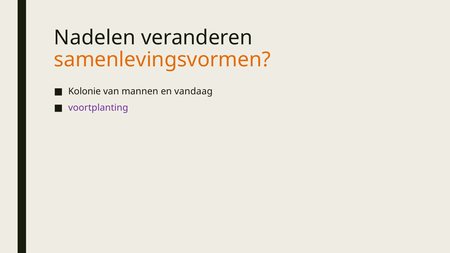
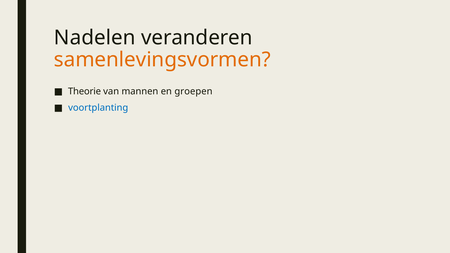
Kolonie: Kolonie -> Theorie
vandaag: vandaag -> groepen
voortplanting colour: purple -> blue
